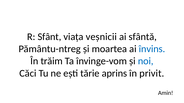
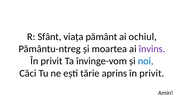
veșnicii: veșnicii -> pământ
sfântă: sfântă -> ochiul
învins colour: blue -> purple
trăim at (52, 61): trăim -> privit
